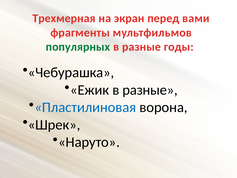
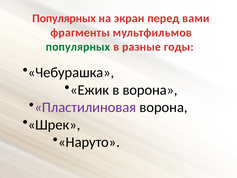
Трехмерная at (64, 18): Трехмерная -> Популярных
Ежик в разные: разные -> ворона
Пластилиновая colour: blue -> purple
